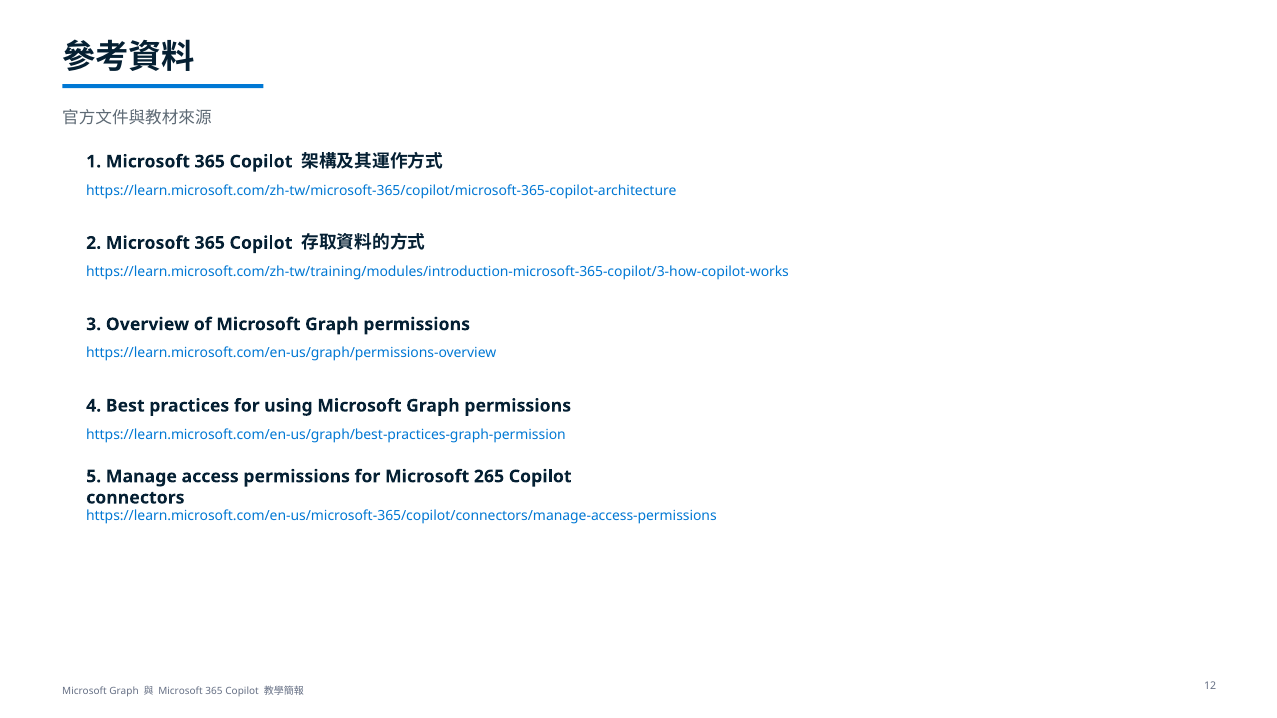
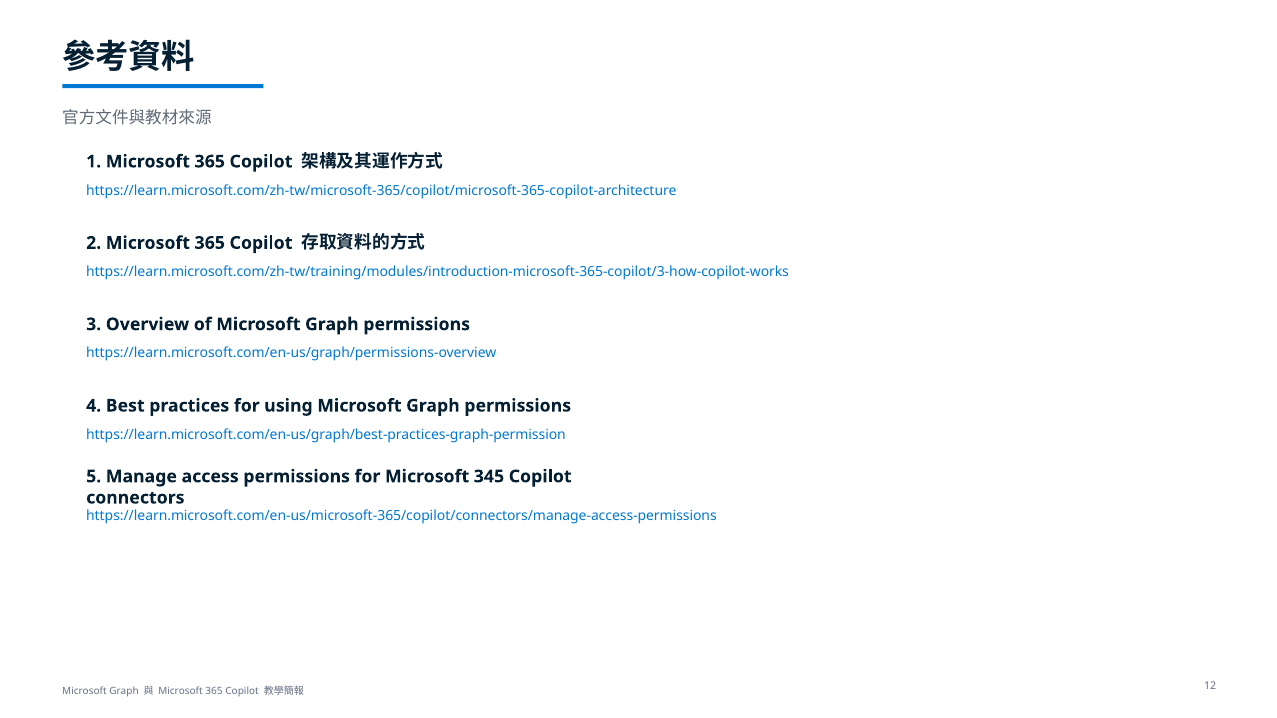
265: 265 -> 345
